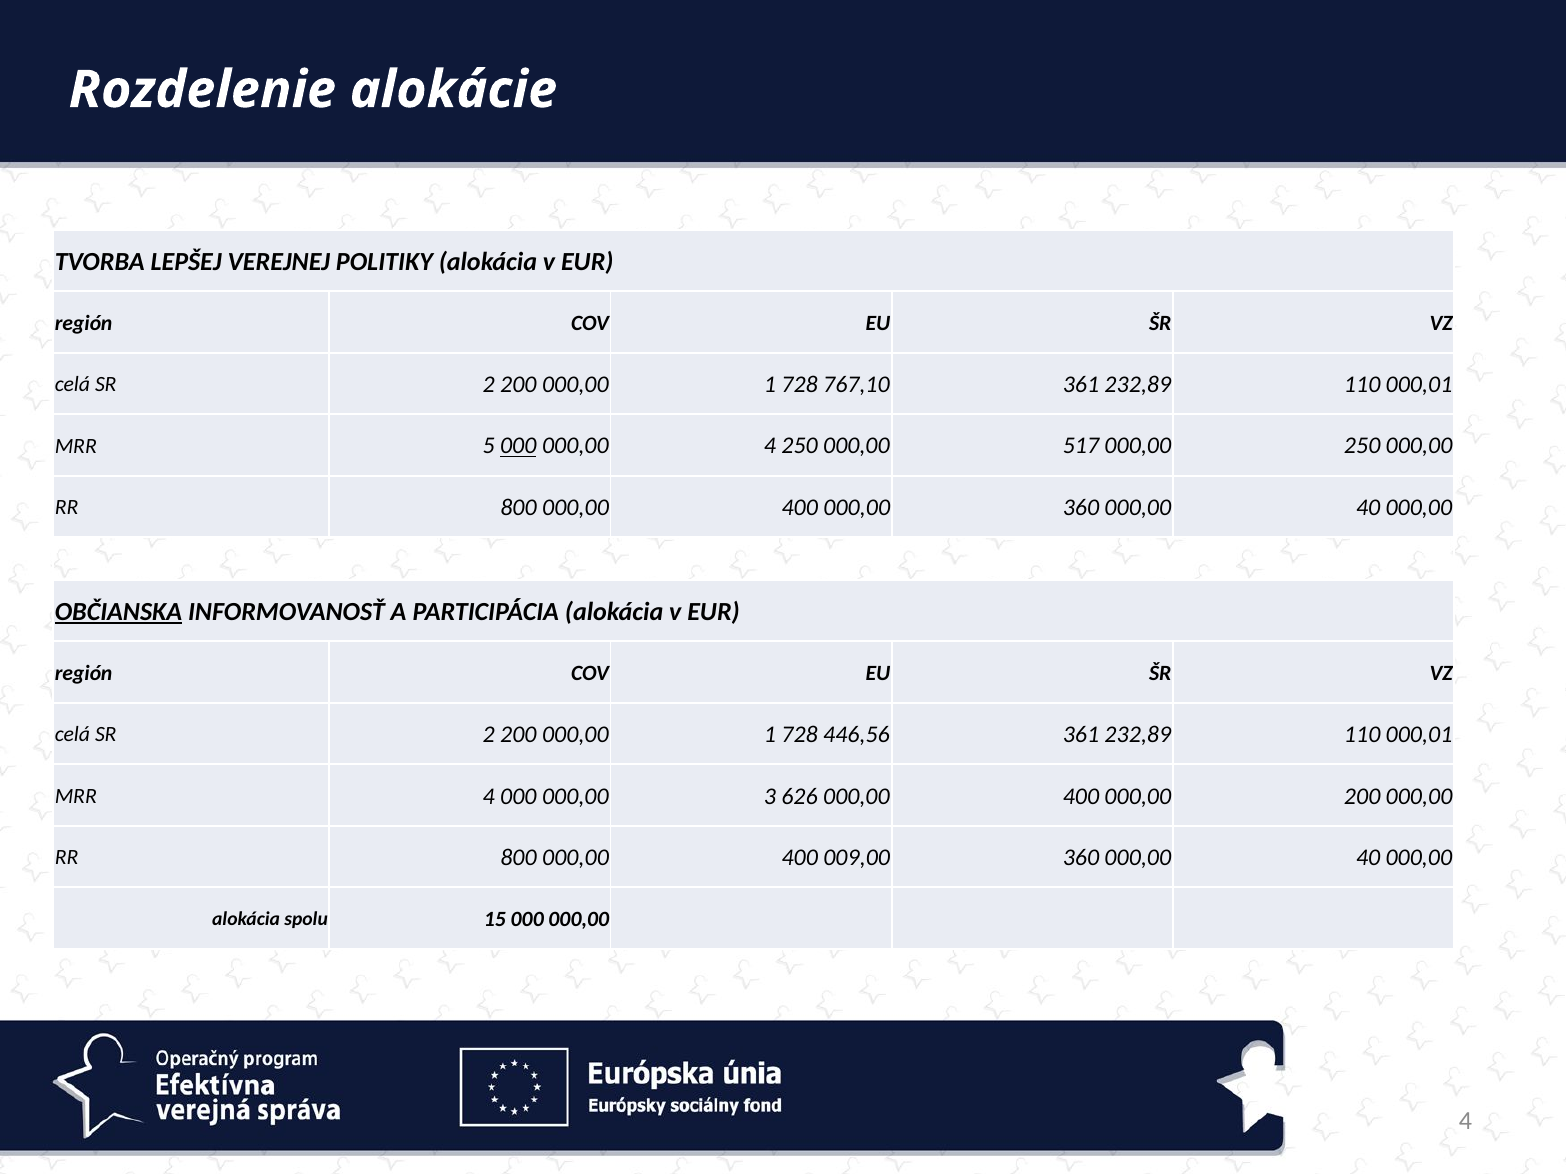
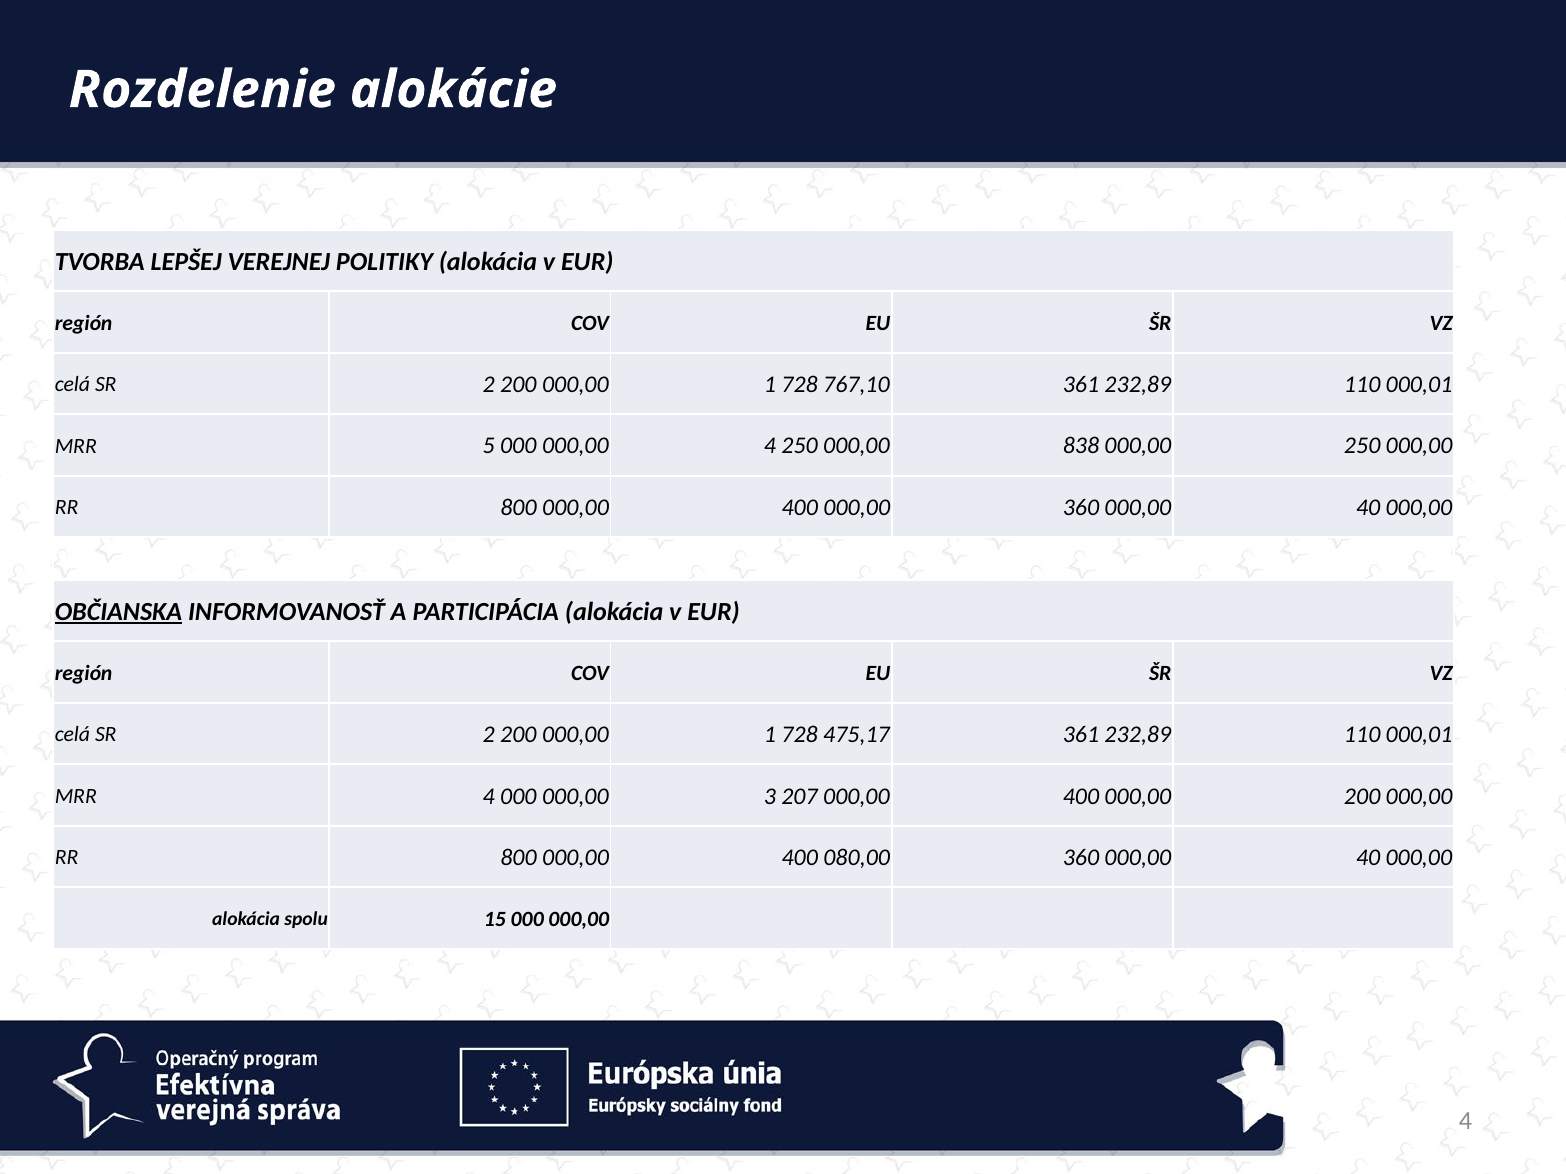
000 at (518, 446) underline: present -> none
517: 517 -> 838
446,56: 446,56 -> 475,17
626: 626 -> 207
009,00: 009,00 -> 080,00
